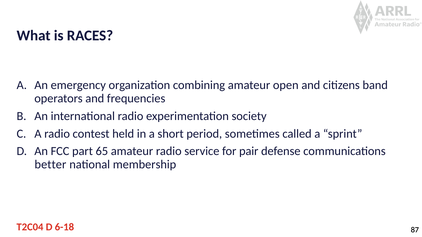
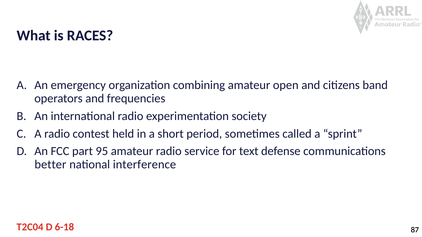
65: 65 -> 95
pair: pair -> text
membership: membership -> interference
